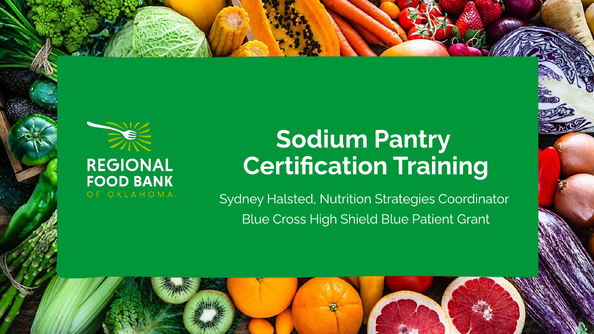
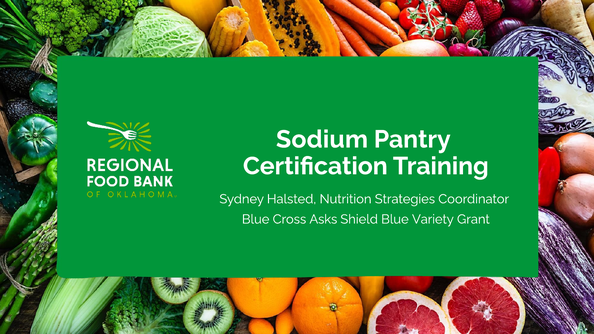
High: High -> Asks
Patient: Patient -> Variety
